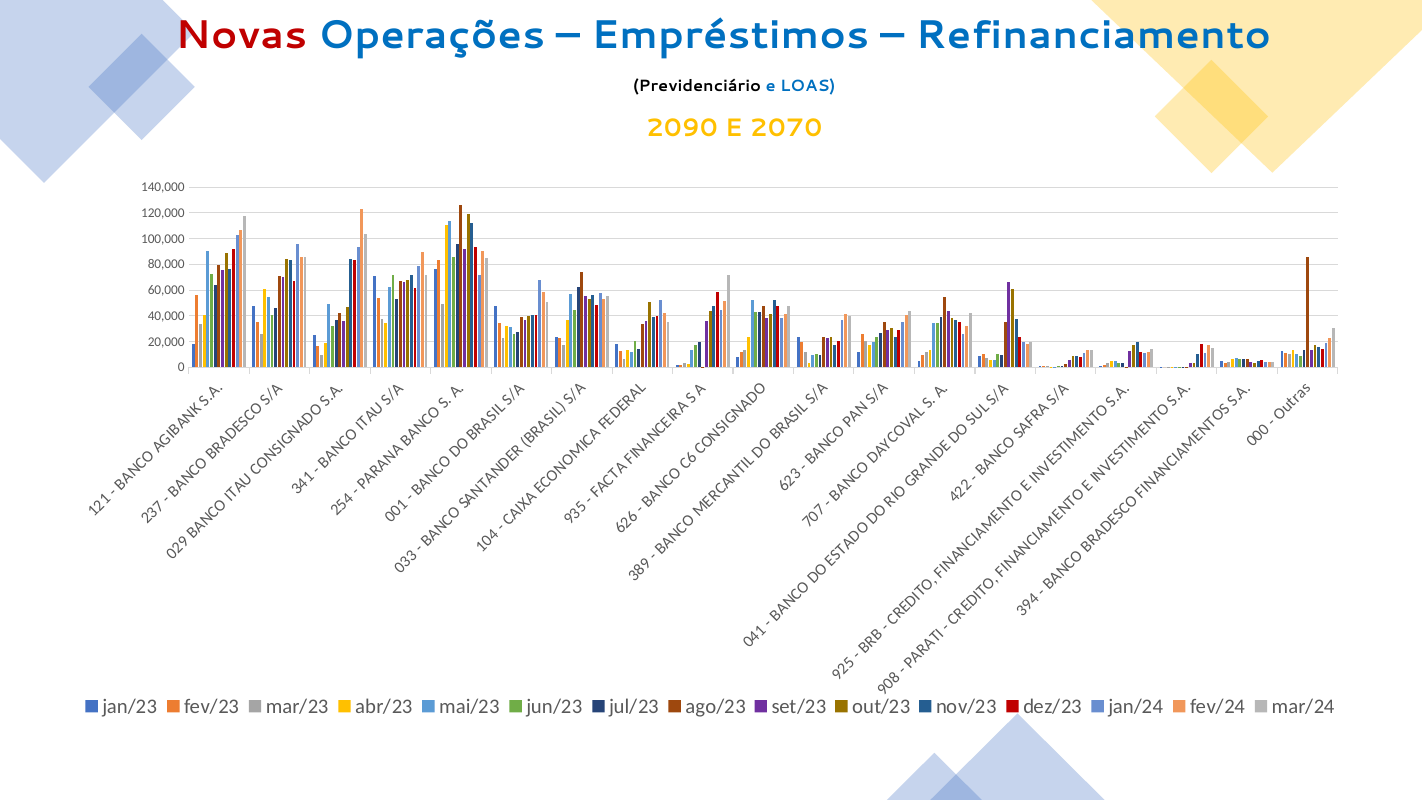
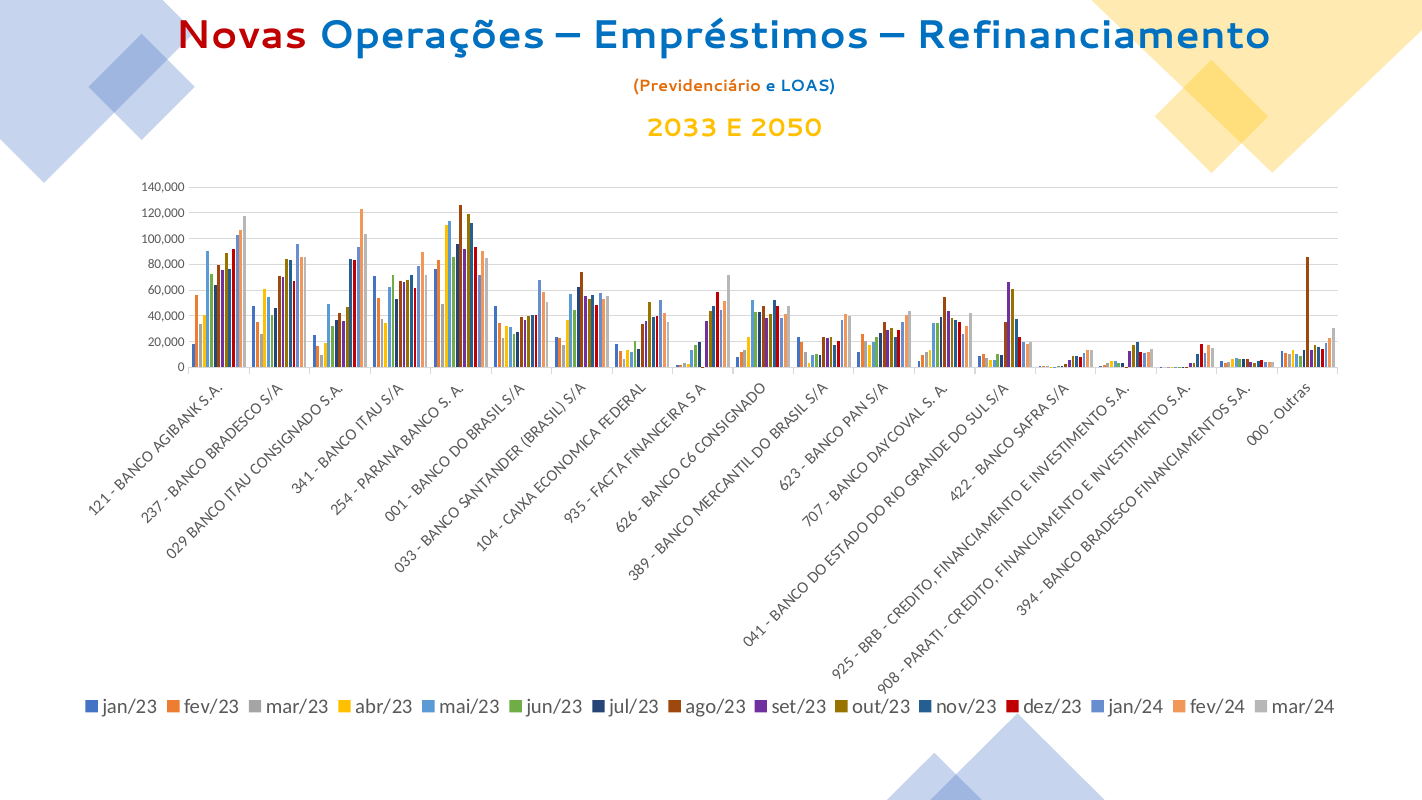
Previdenciário colour: black -> orange
2090: 2090 -> 2033
2070: 2070 -> 2050
